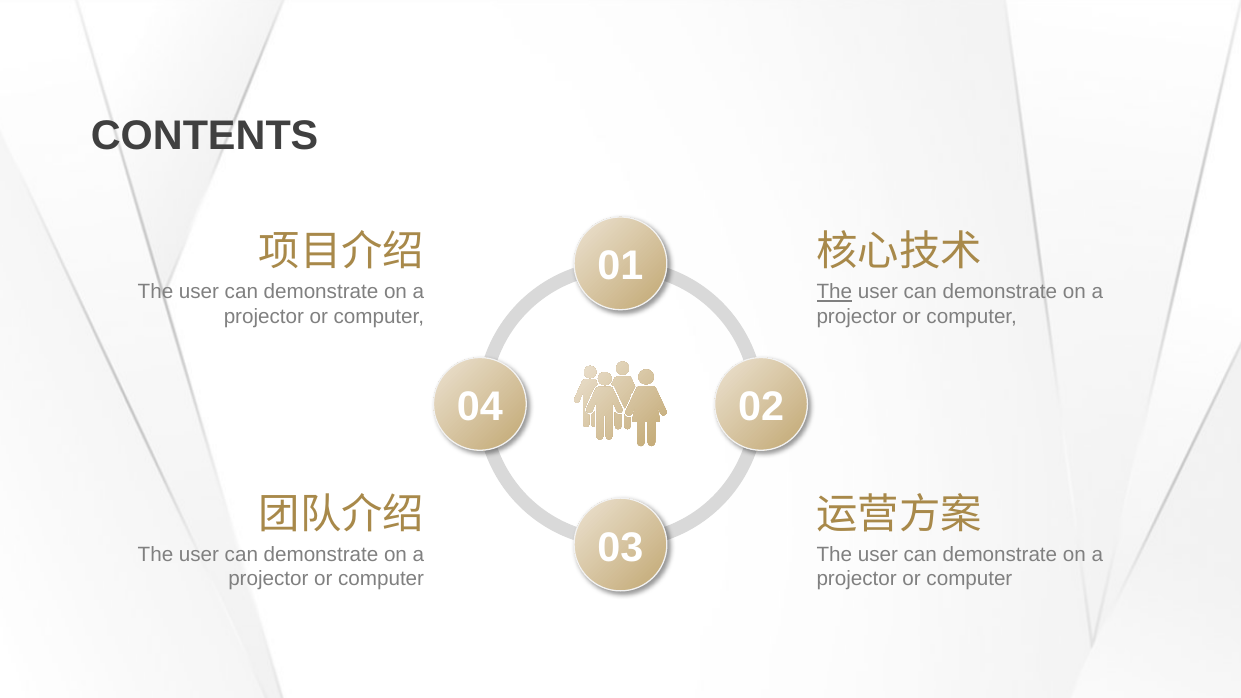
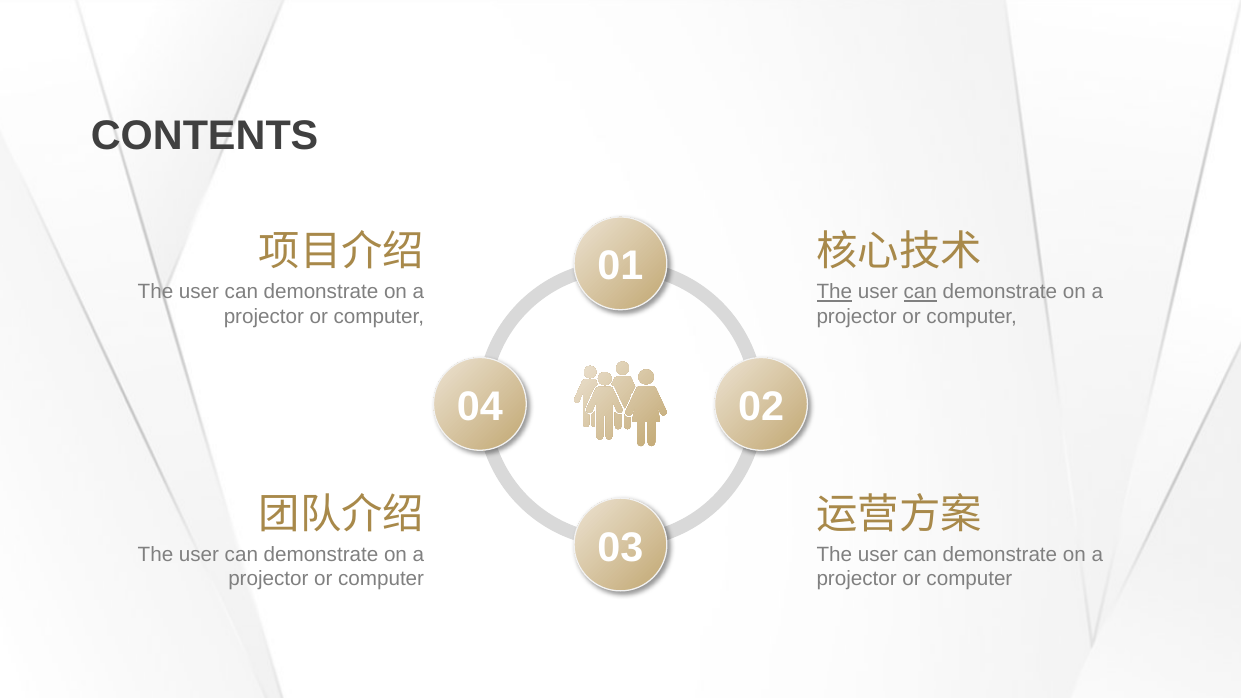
can at (920, 292) underline: none -> present
